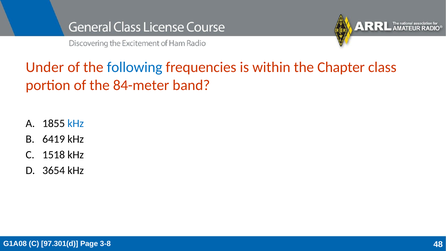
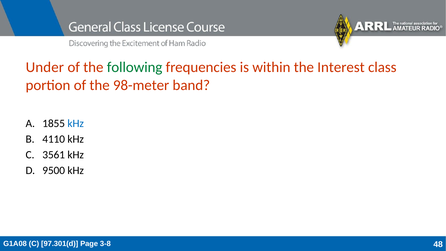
following colour: blue -> green
Chapter: Chapter -> Interest
84-meter: 84-meter -> 98-meter
6419: 6419 -> 4110
1518: 1518 -> 3561
3654: 3654 -> 9500
